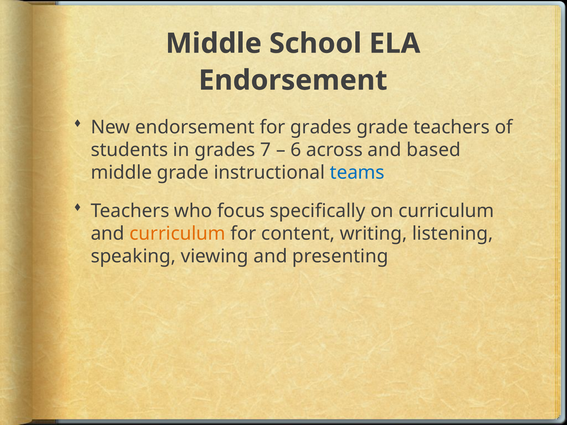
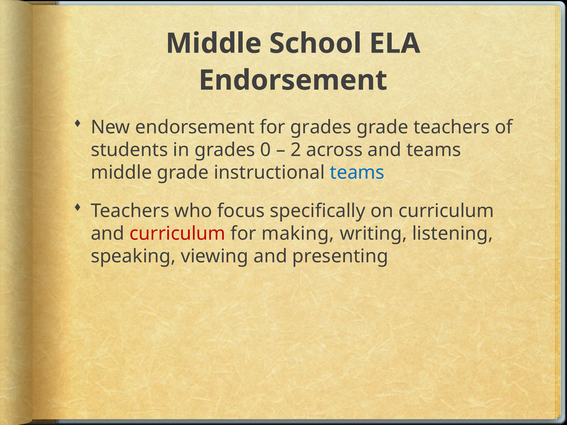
7: 7 -> 0
6: 6 -> 2
and based: based -> teams
curriculum at (178, 234) colour: orange -> red
content: content -> making
